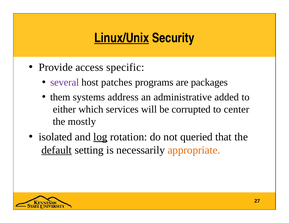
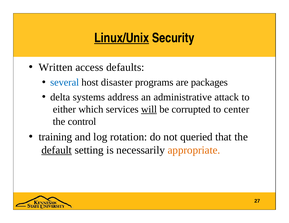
Provide: Provide -> Written
specific: specific -> defaults
several colour: purple -> blue
patches: patches -> disaster
them: them -> delta
added: added -> attack
will underline: none -> present
mostly: mostly -> control
isolated: isolated -> training
log underline: present -> none
